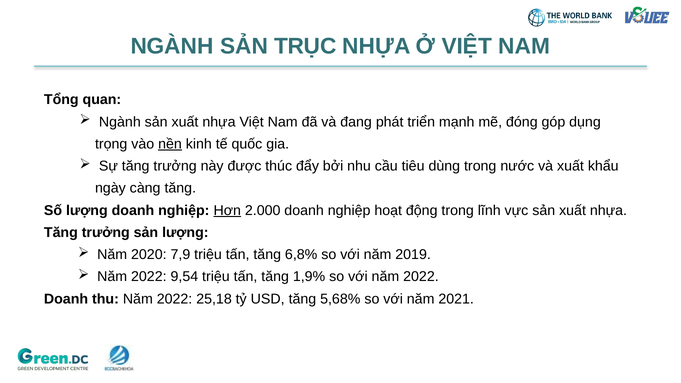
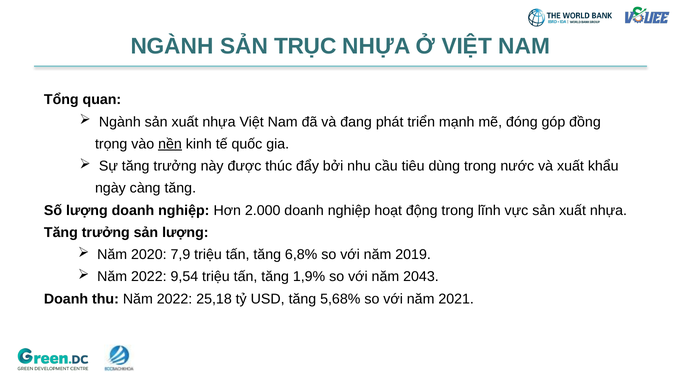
dụng: dụng -> đồng
Hơn underline: present -> none
với năm 2022: 2022 -> 2043
